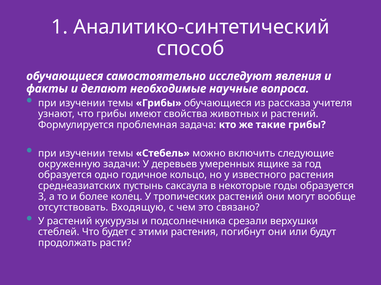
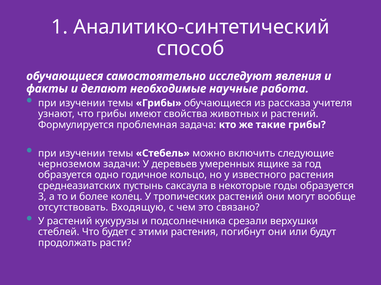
вопроса: вопроса -> работа
окруженную: окруженную -> черноземом
